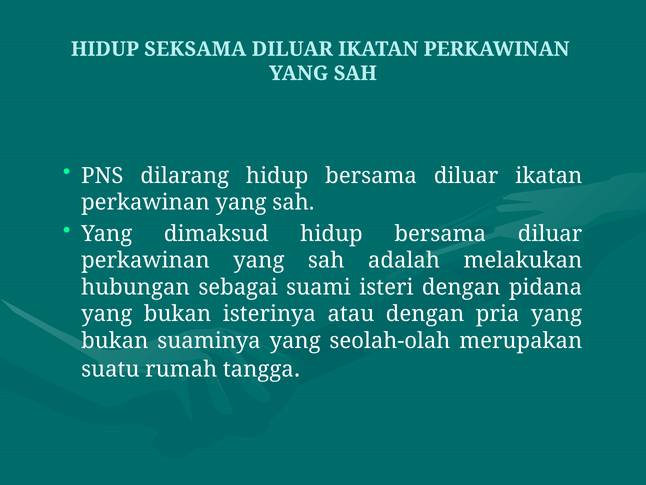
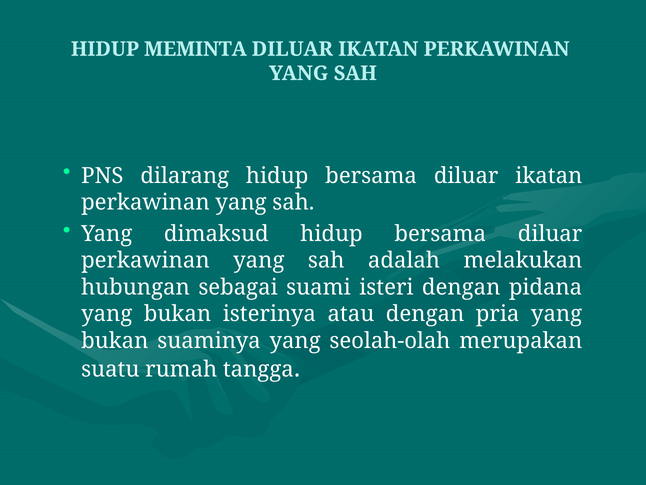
SEKSAMA: SEKSAMA -> MEMINTA
